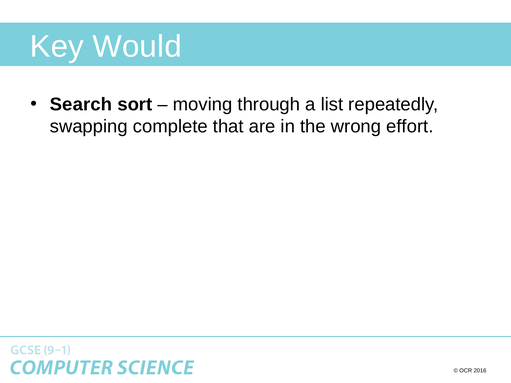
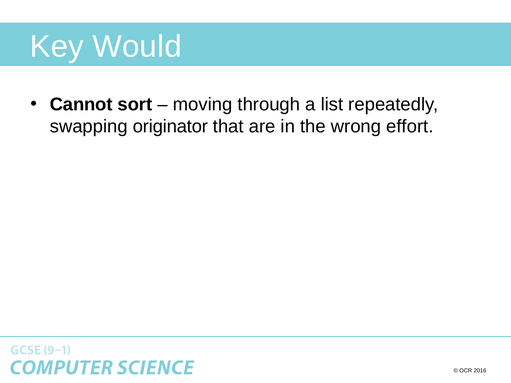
Search: Search -> Cannot
complete: complete -> originator
